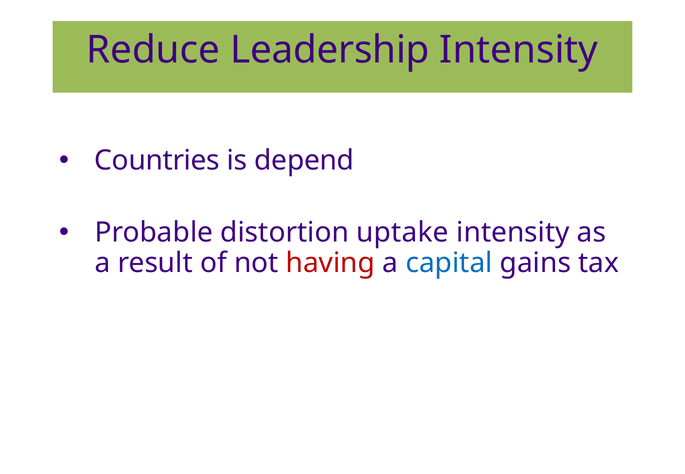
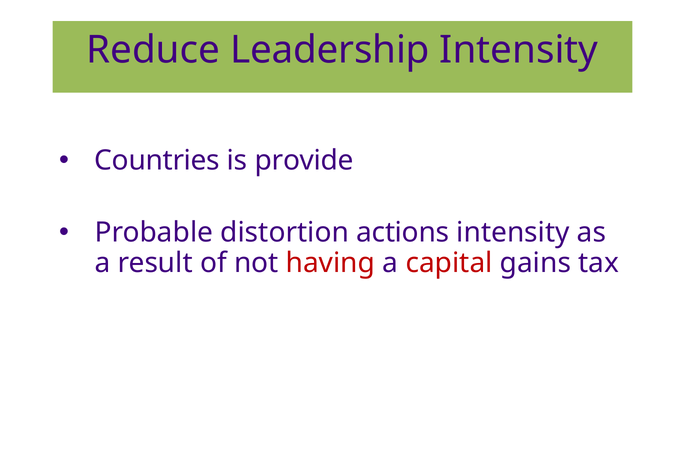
depend: depend -> provide
uptake: uptake -> actions
capital colour: blue -> red
